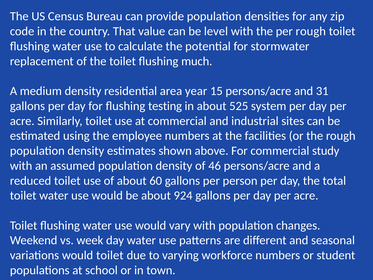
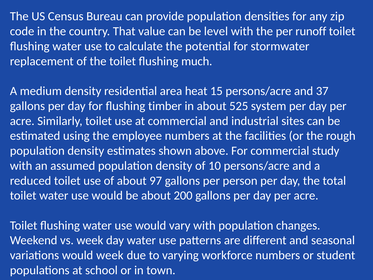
per rough: rough -> runoff
year: year -> heat
31: 31 -> 37
testing: testing -> timber
46: 46 -> 10
60: 60 -> 97
924: 924 -> 200
would toilet: toilet -> week
